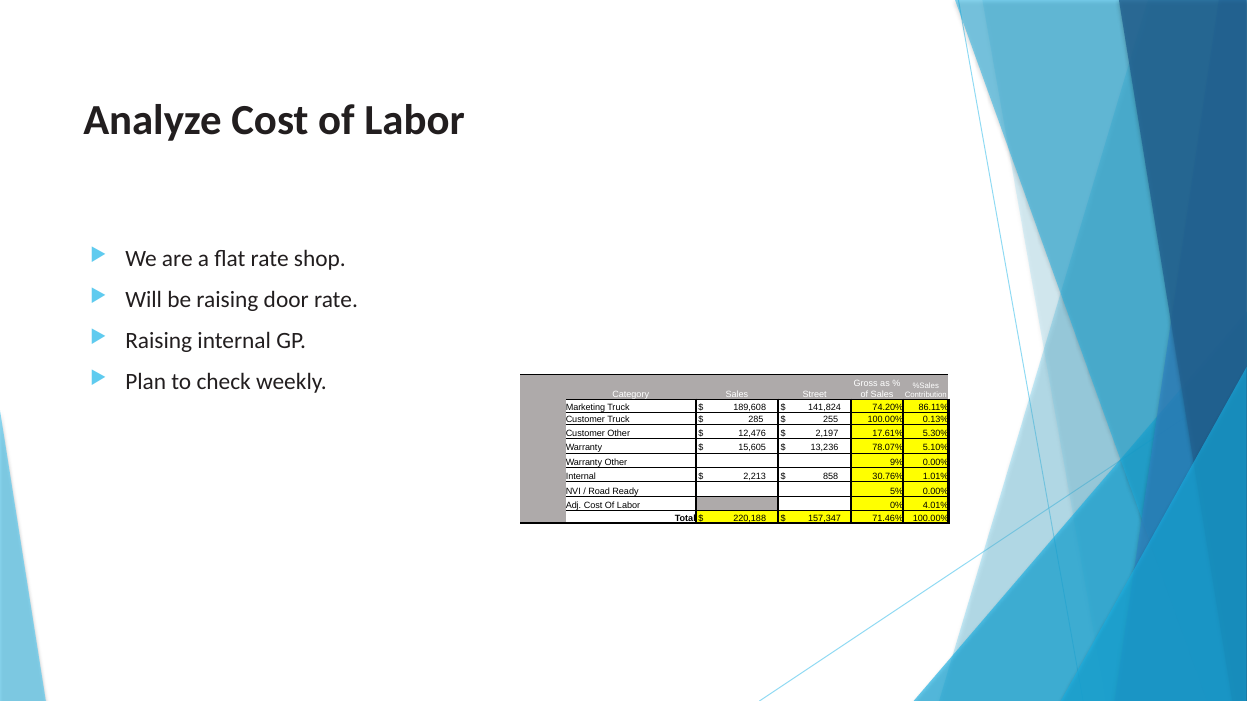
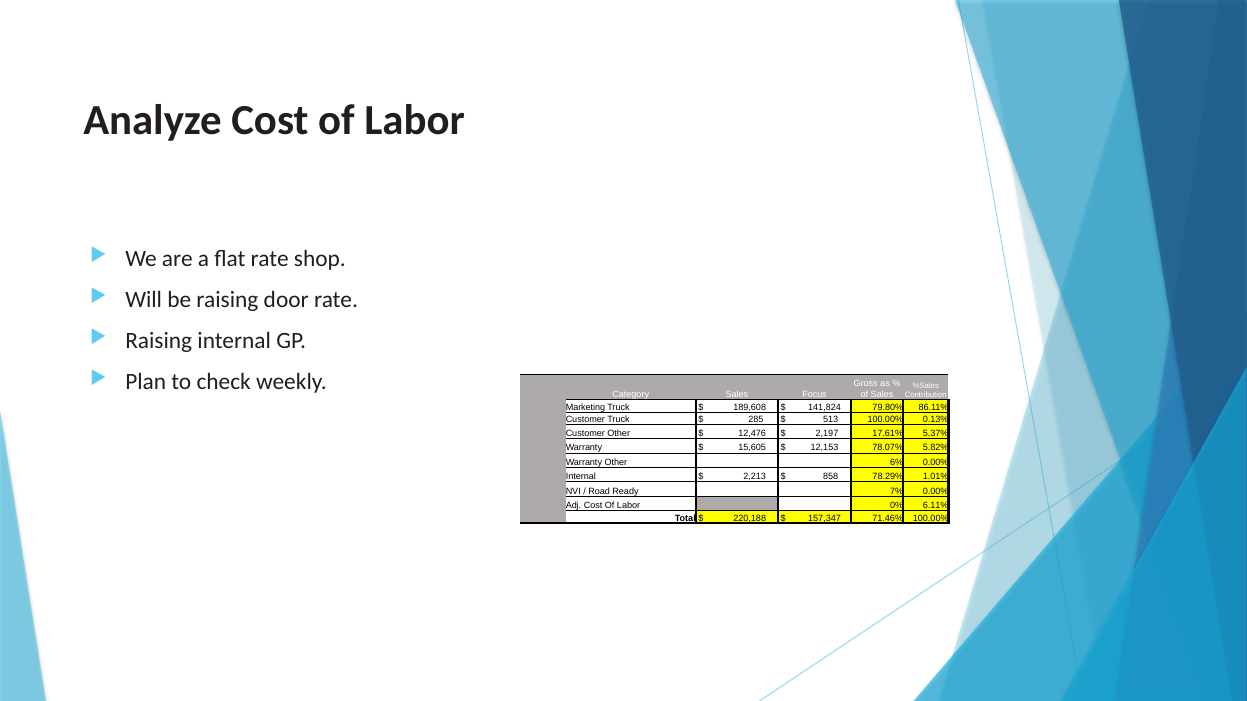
Street: Street -> Focus
74.20%: 74.20% -> 79.80%
255: 255 -> 513
5.30%: 5.30% -> 5.37%
13,236: 13,236 -> 12,153
5.10%: 5.10% -> 5.82%
9%: 9% -> 6%
30.76%: 30.76% -> 78.29%
5%: 5% -> 7%
4.01%: 4.01% -> 6.11%
